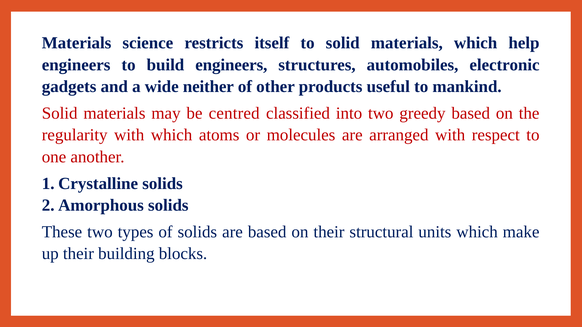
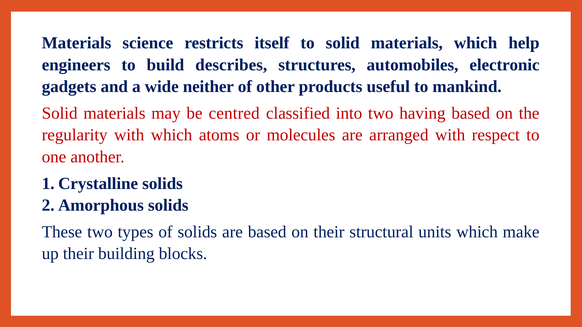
build engineers: engineers -> describes
greedy: greedy -> having
